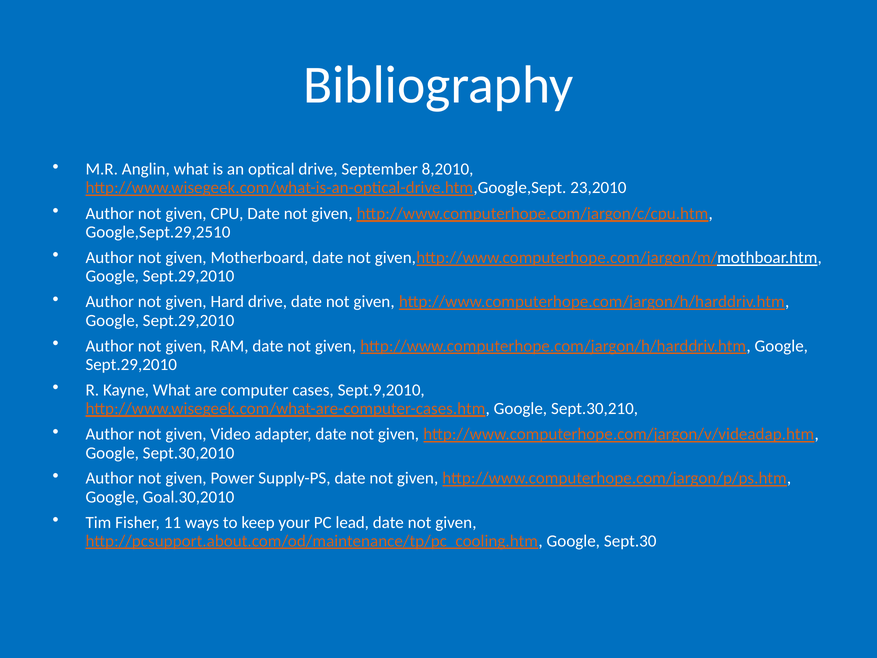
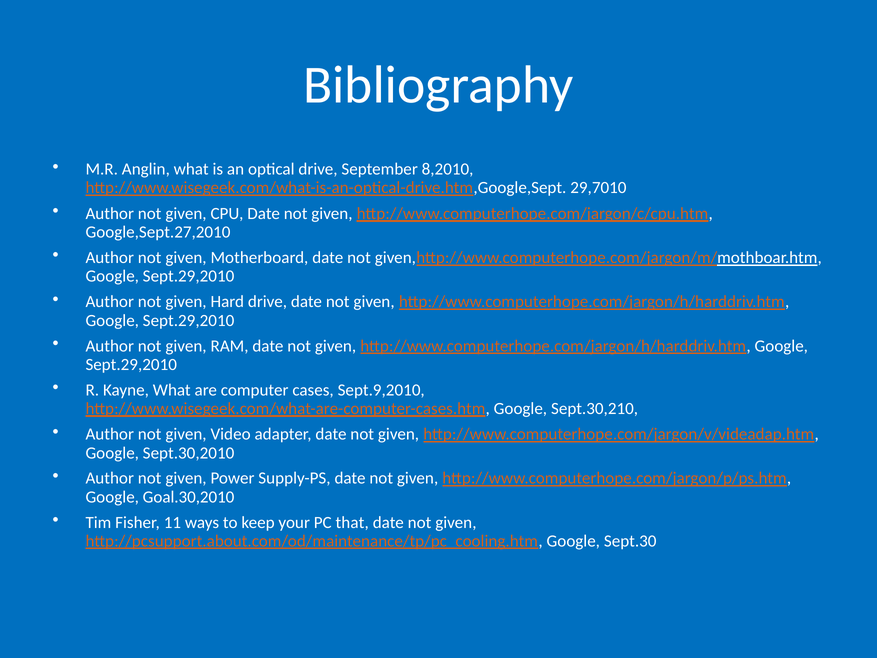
23,2010: 23,2010 -> 29,7010
Google,Sept.29,2510: Google,Sept.29,2510 -> Google,Sept.27,2010
lead: lead -> that
